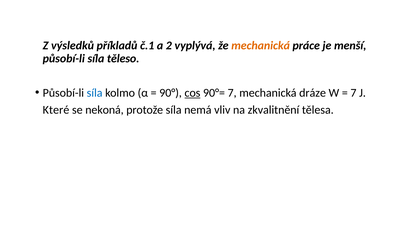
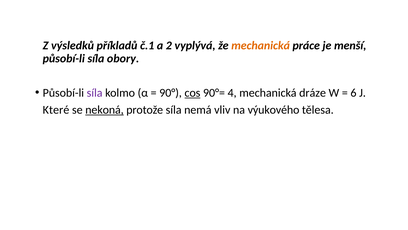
těleso: těleso -> obory
síla at (95, 93) colour: blue -> purple
90°= 7: 7 -> 4
7 at (354, 93): 7 -> 6
nekoná underline: none -> present
zkvalitnění: zkvalitnění -> výukového
